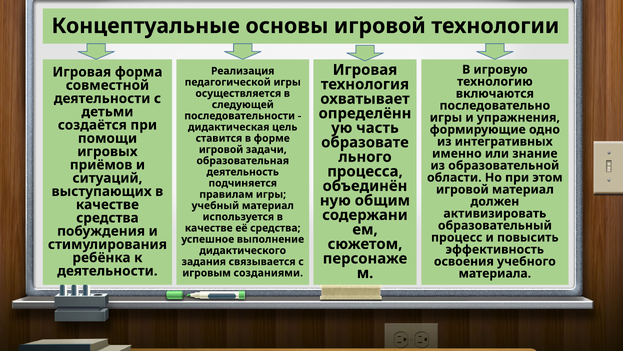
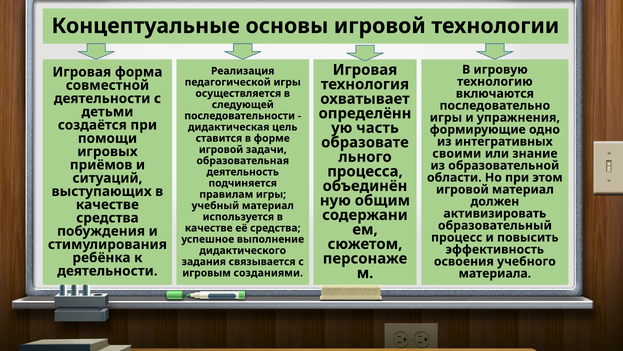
именно: именно -> своими
